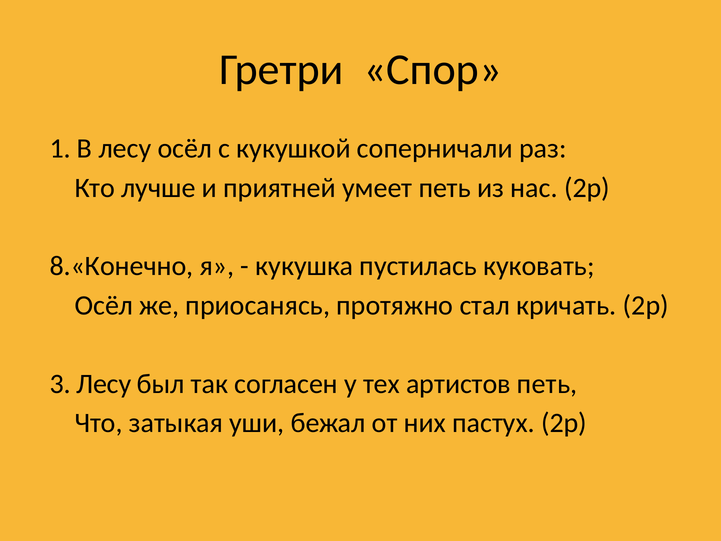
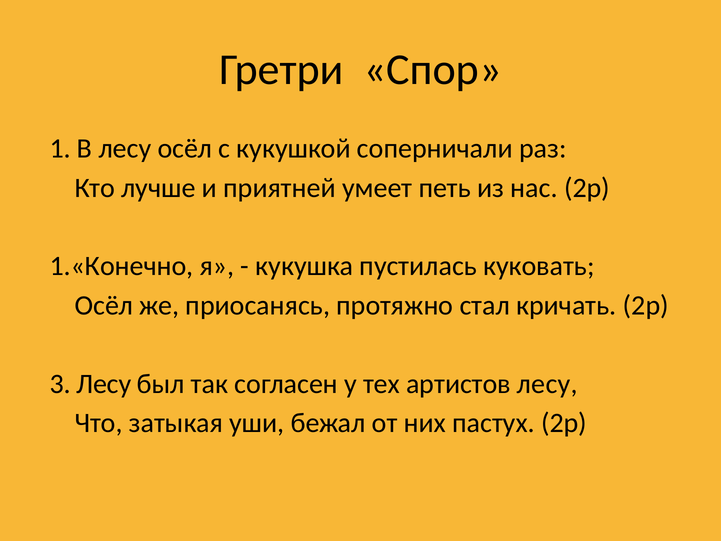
8.«Конечно: 8.«Конечно -> 1.«Конечно
артистов петь: петь -> лесу
